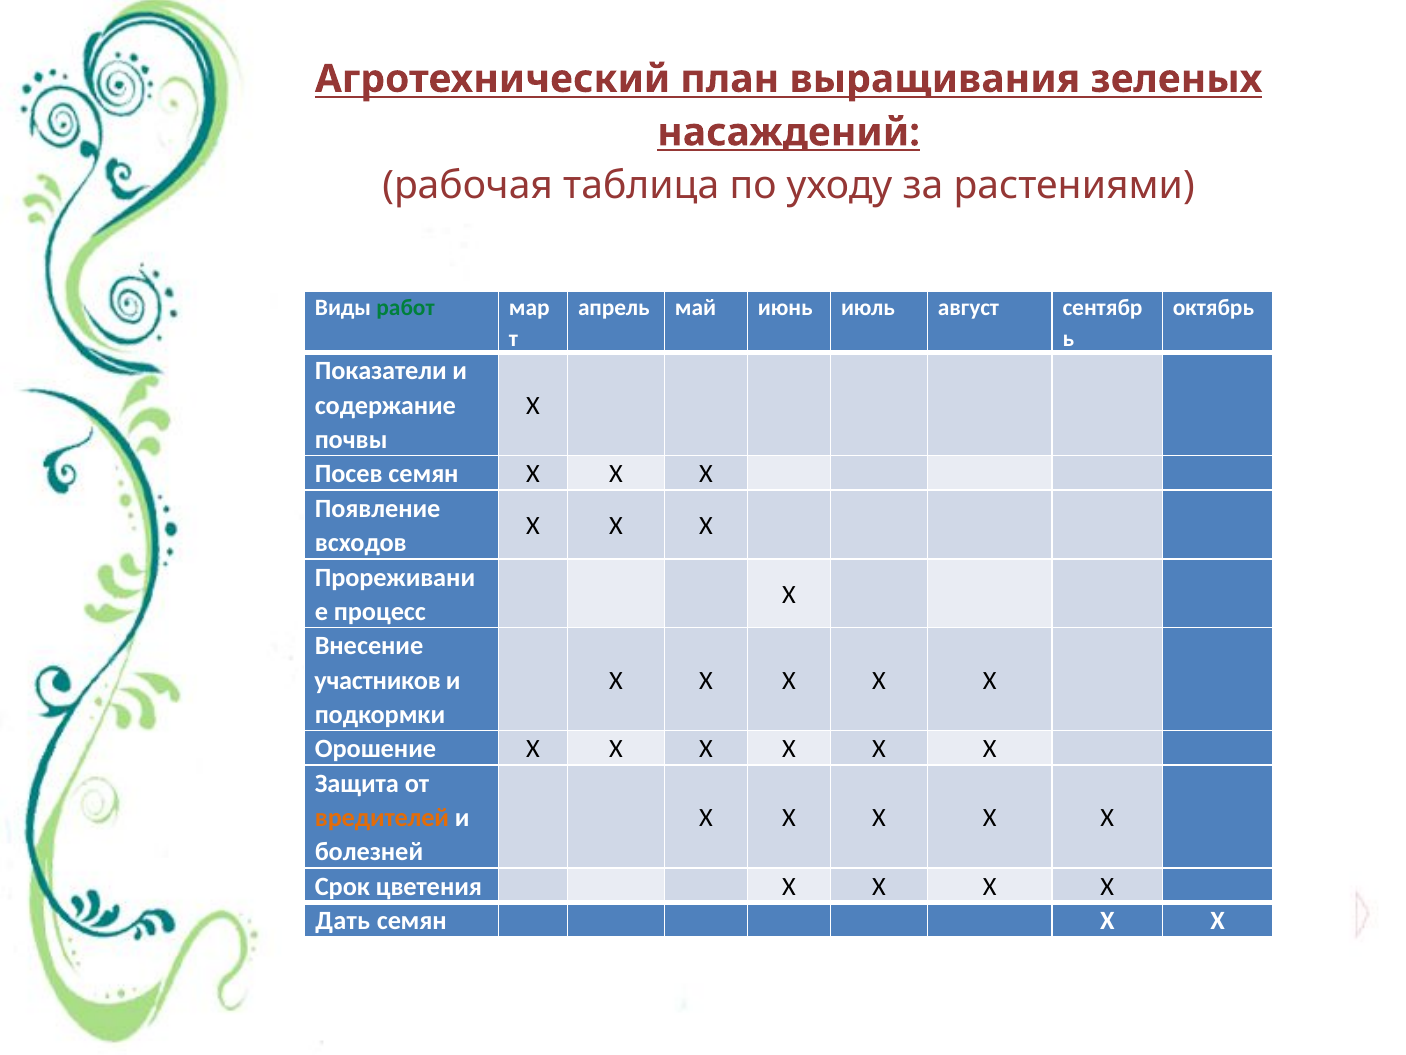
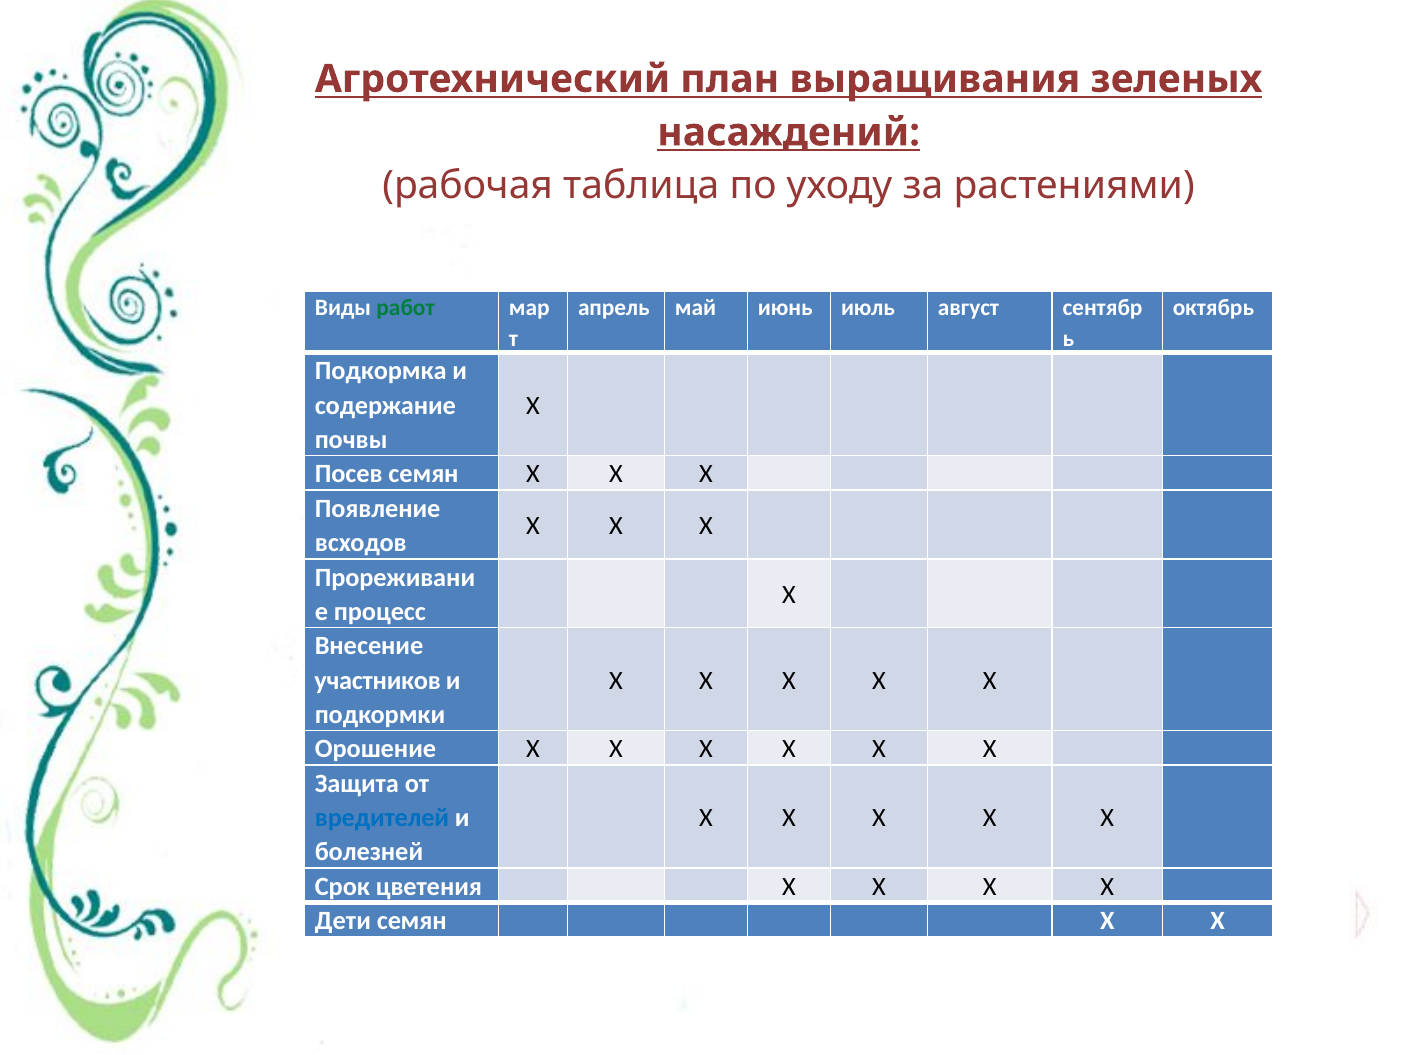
Показатели: Показатели -> Подкормка
вредителей colour: orange -> blue
Дать: Дать -> Дети
